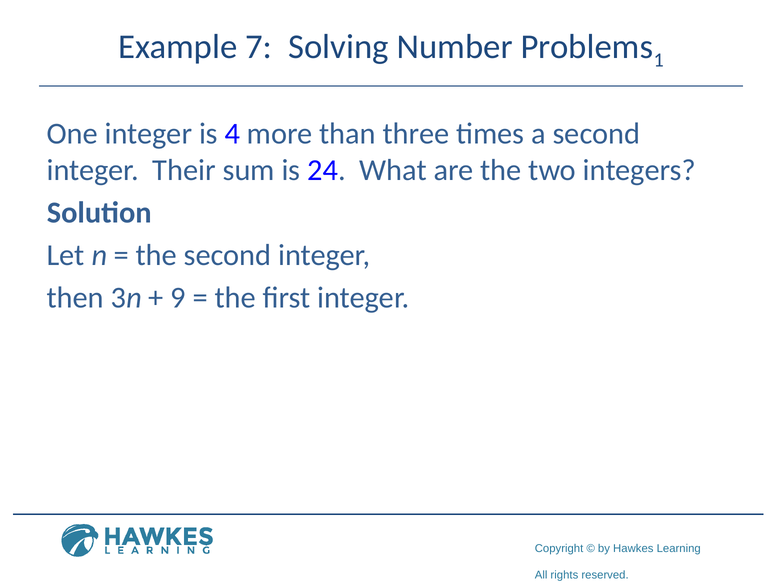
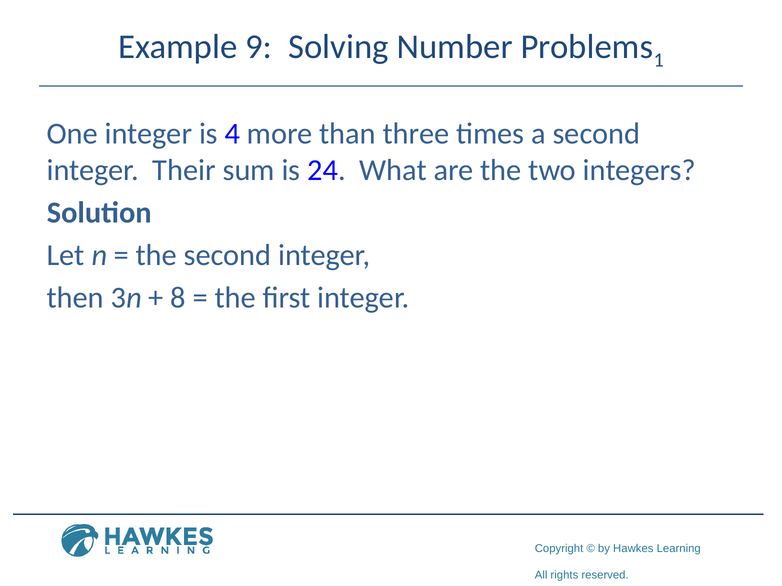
7: 7 -> 9
9: 9 -> 8
